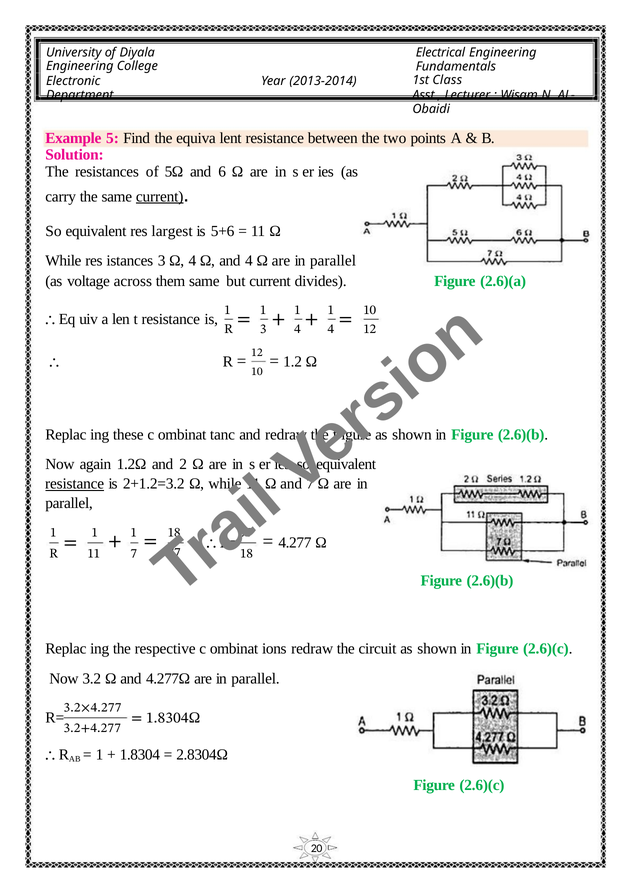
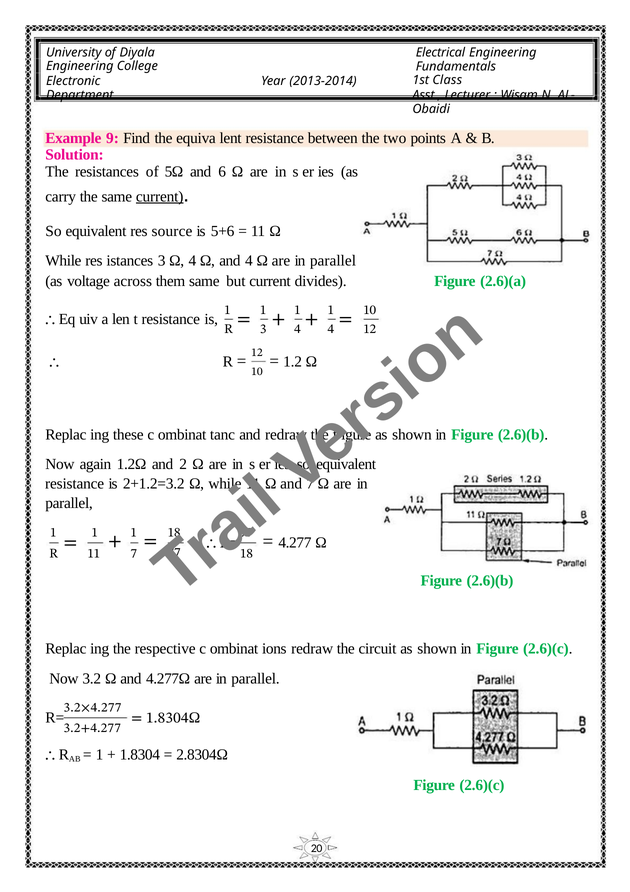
5: 5 -> 9
largest: largest -> source
resistance at (75, 484) underline: present -> none
